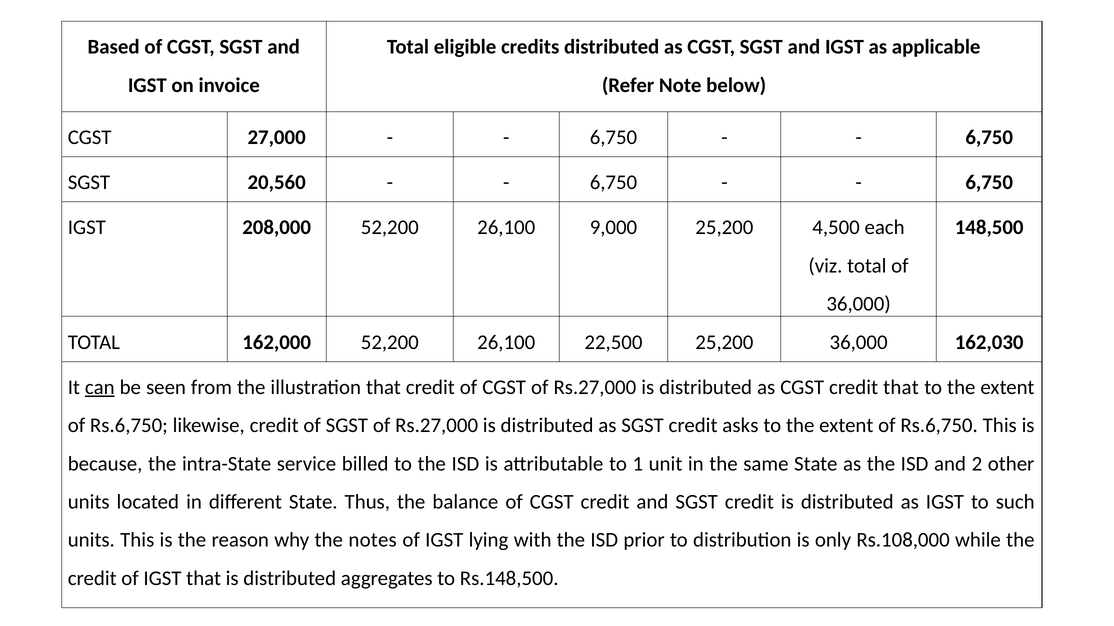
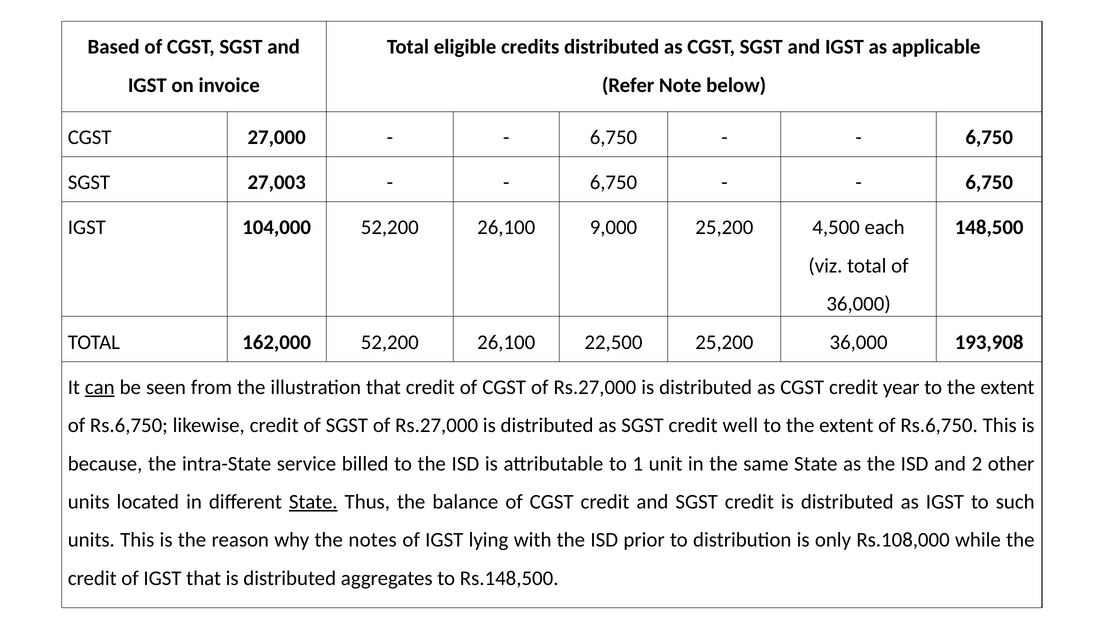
20,560: 20,560 -> 27,003
208,000: 208,000 -> 104,000
162,030: 162,030 -> 193,908
credit that: that -> year
asks: asks -> well
State at (313, 502) underline: none -> present
